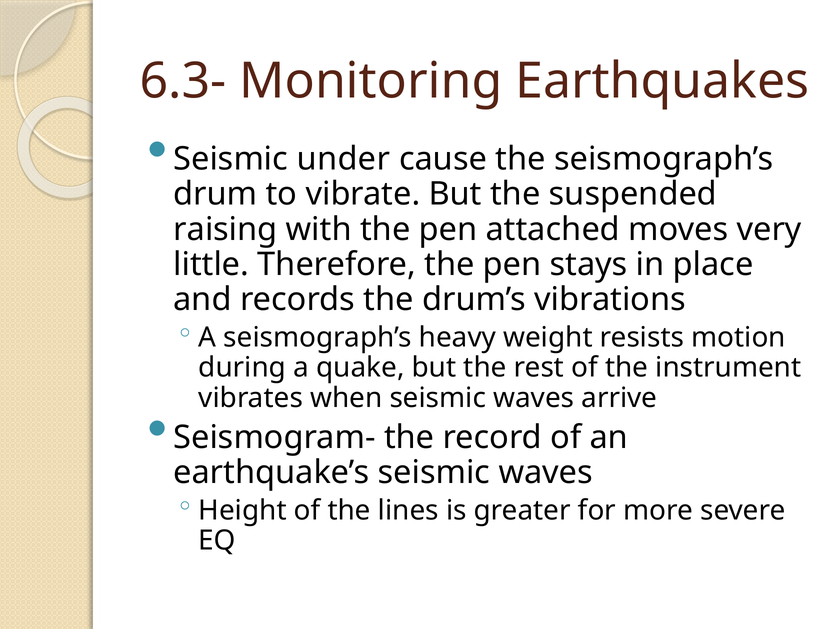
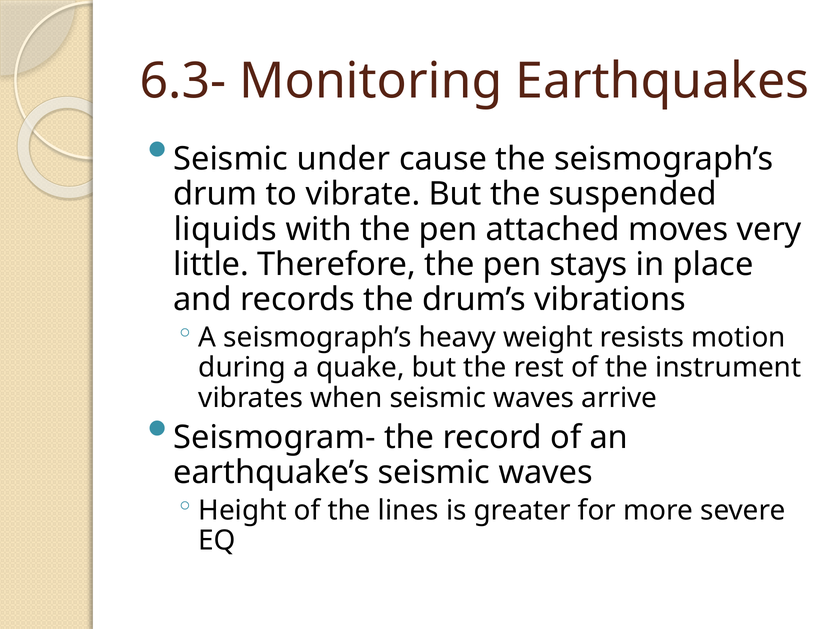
raising: raising -> liquids
